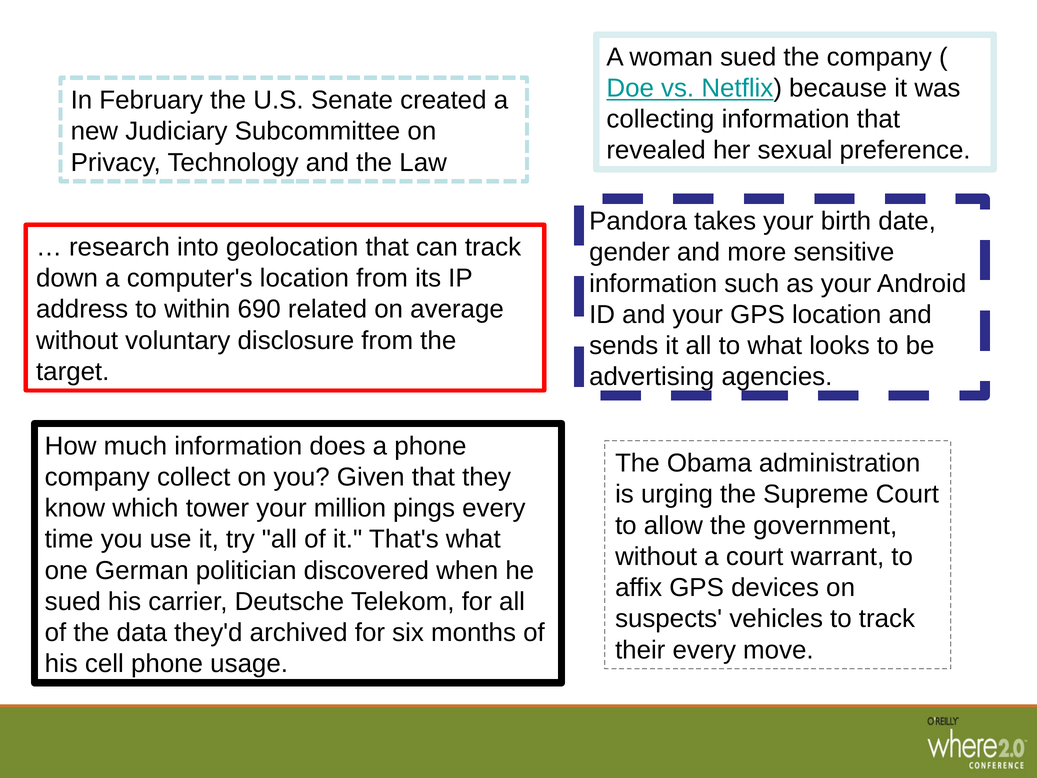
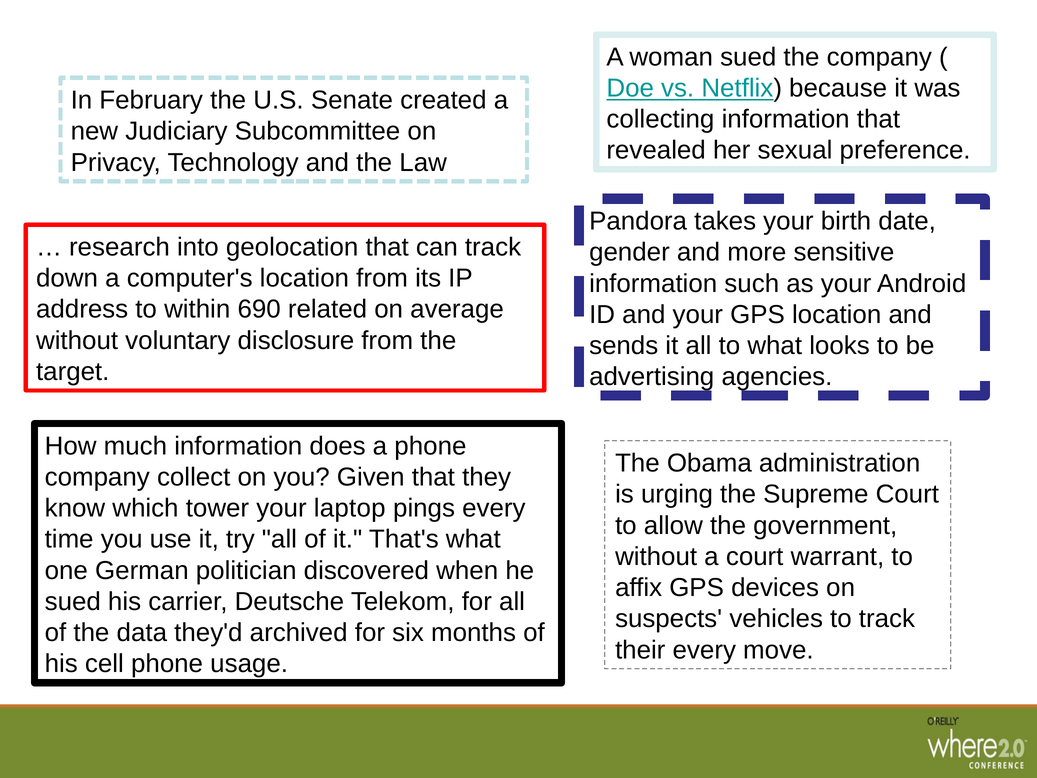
million: million -> laptop
